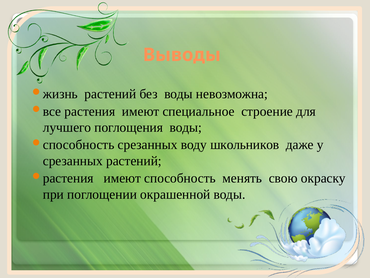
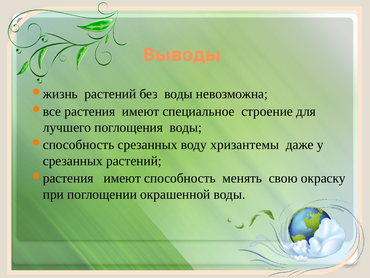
школьников: школьников -> хризантемы
